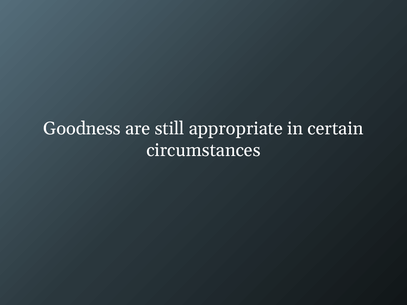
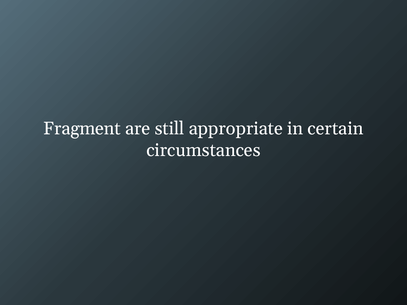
Goodness: Goodness -> Fragment
